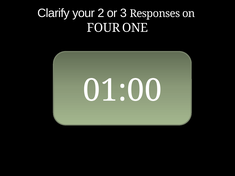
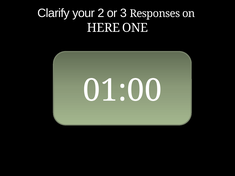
FOUR: FOUR -> HERE
